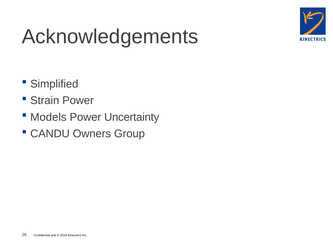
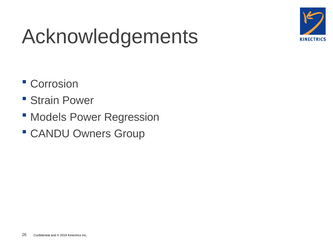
Simplified: Simplified -> Corrosion
Uncertainty: Uncertainty -> Regression
